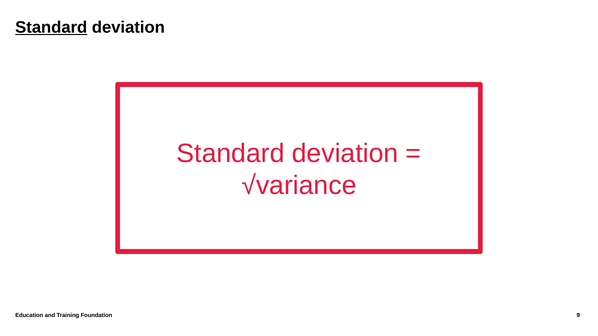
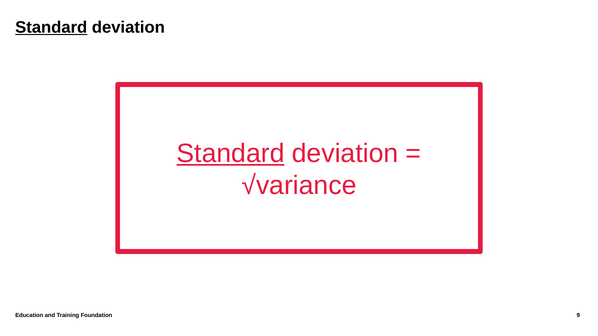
Standard at (231, 154) underline: none -> present
